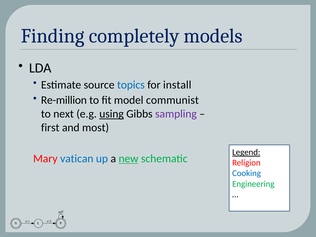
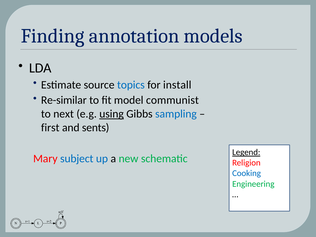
completely: completely -> annotation
Re-million: Re-million -> Re-similar
sampling colour: purple -> blue
most: most -> sents
vatican: vatican -> subject
new underline: present -> none
